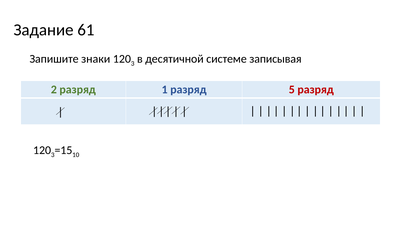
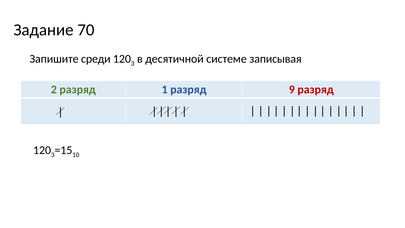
61: 61 -> 70
знаки: знаки -> среди
5: 5 -> 9
